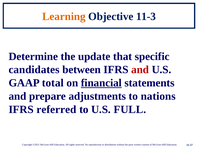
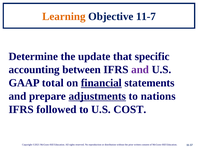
11-3: 11-3 -> 11-7
candidates: candidates -> accounting
and at (140, 69) colour: red -> purple
adjustments underline: none -> present
referred: referred -> followed
FULL: FULL -> COST
